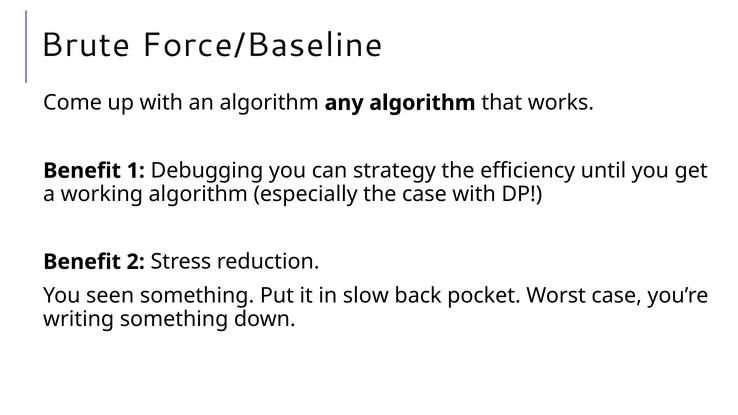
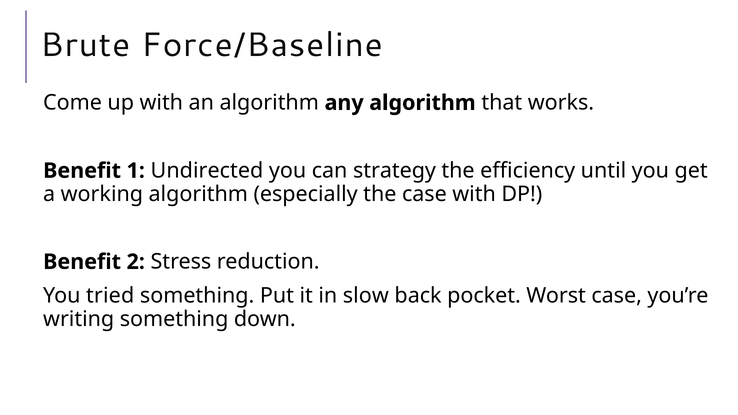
Debugging: Debugging -> Undirected
seen: seen -> tried
